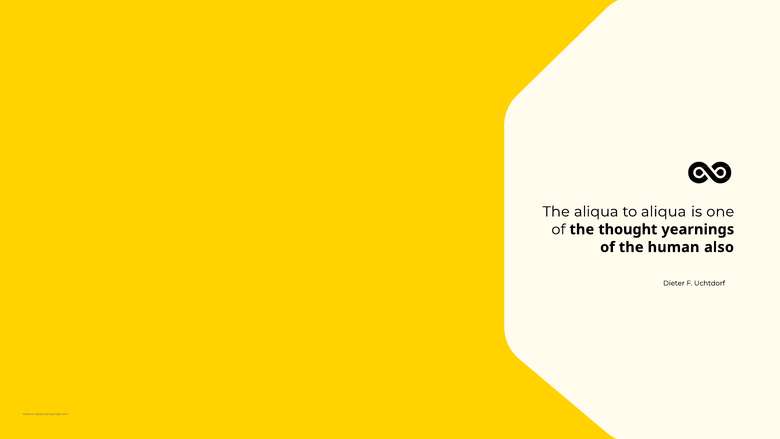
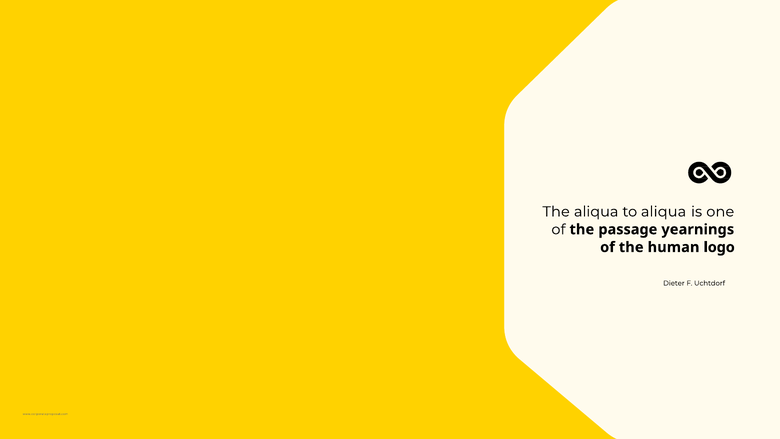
thought: thought -> passage
also: also -> logo
